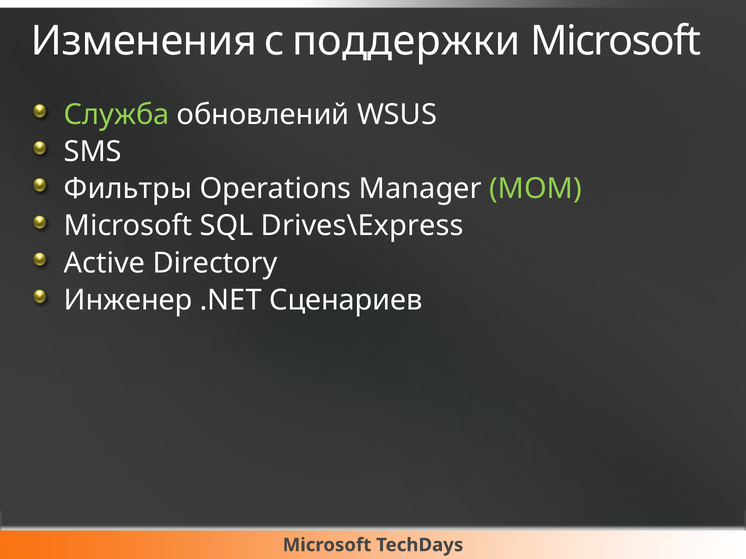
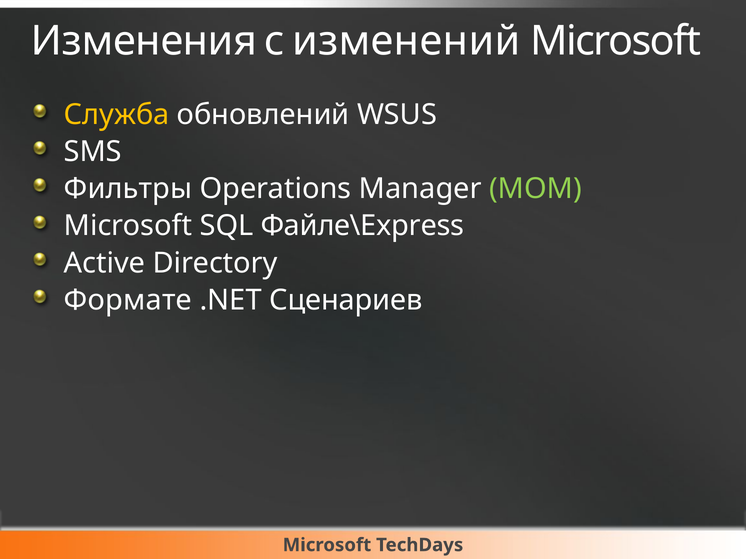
поддержки: поддержки -> изменений
Служба colour: light green -> yellow
Drives\Express: Drives\Express -> Файле\Express
Инженер: Инженер -> Формате
